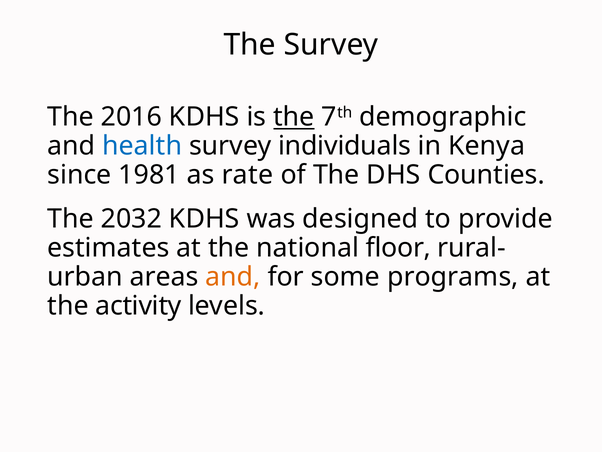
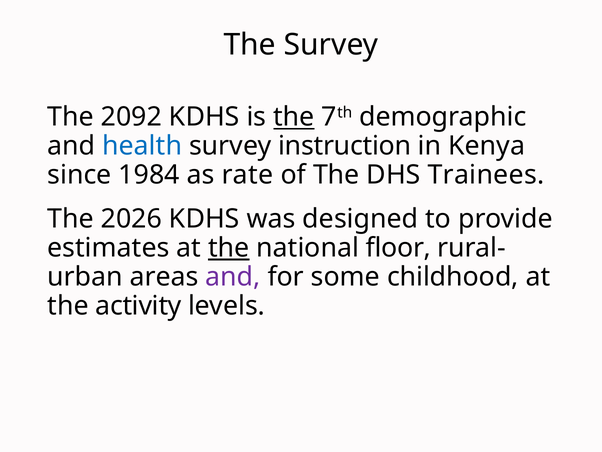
2016: 2016 -> 2092
individuals: individuals -> instruction
1981: 1981 -> 1984
Counties: Counties -> Trainees
2032: 2032 -> 2026
the at (229, 248) underline: none -> present
and at (233, 277) colour: orange -> purple
programs: programs -> childhood
